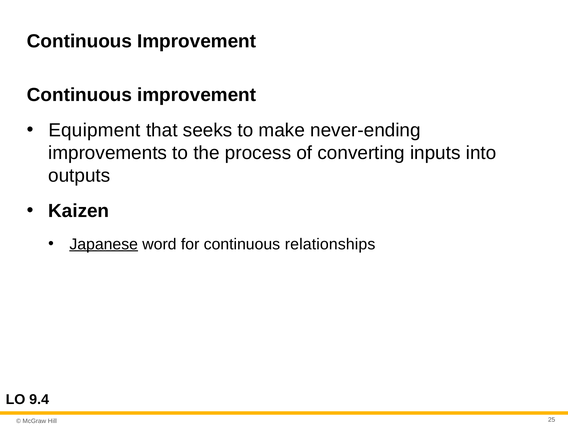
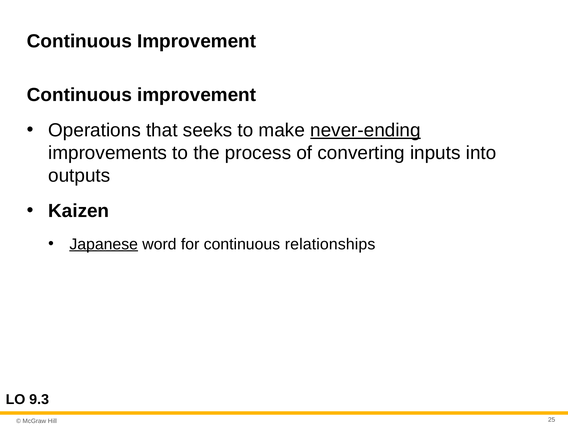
Equipment: Equipment -> Operations
never-ending underline: none -> present
9.4: 9.4 -> 9.3
